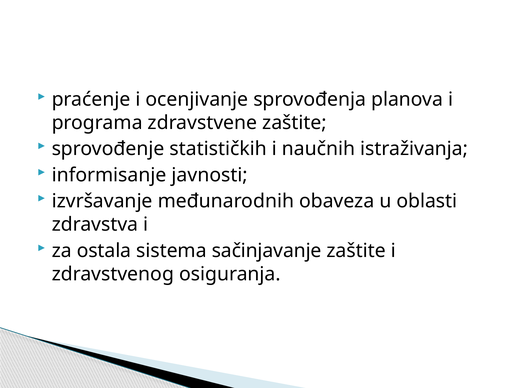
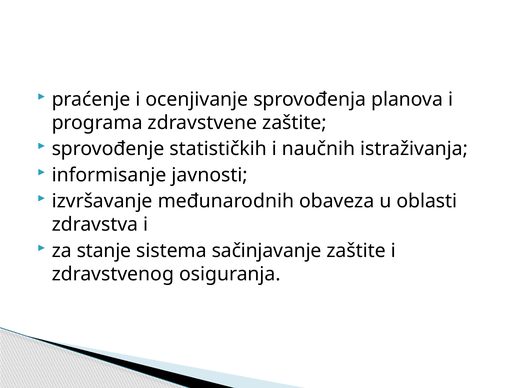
ostala: ostala -> stanje
